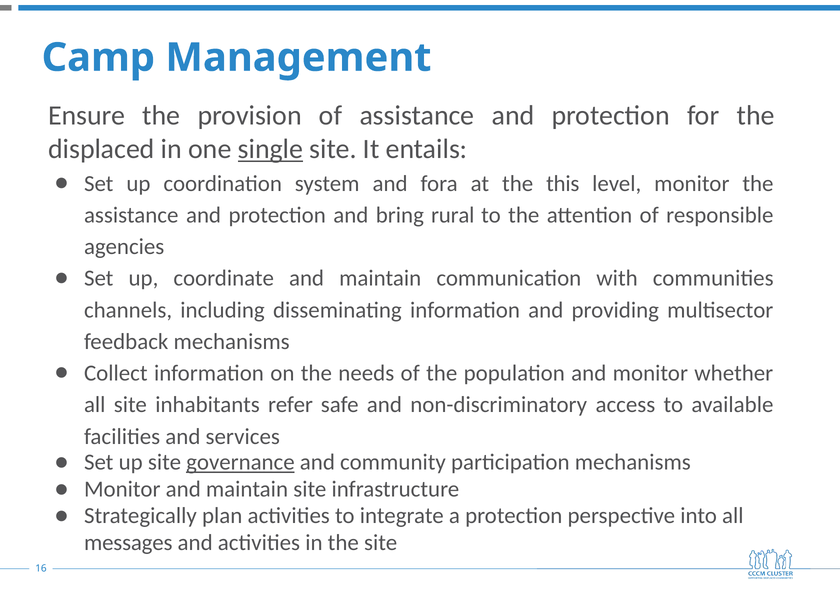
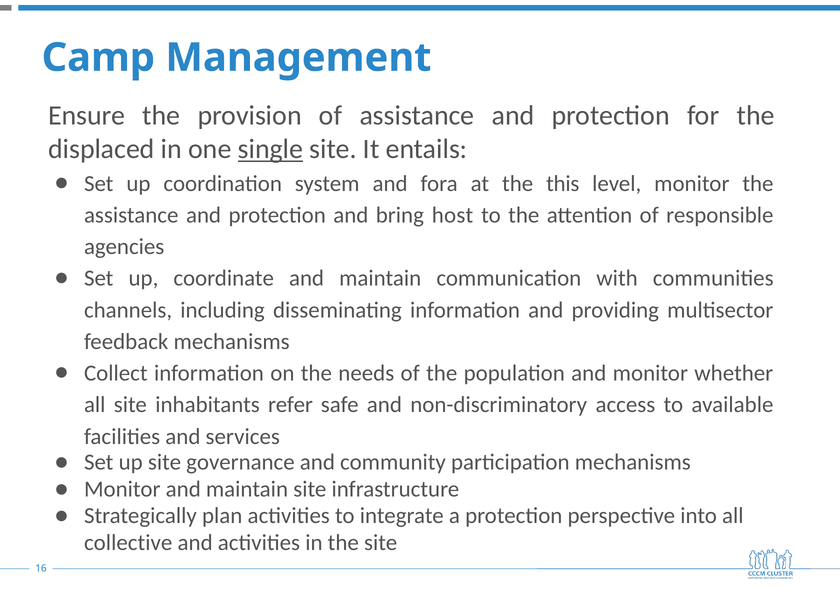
rural: rural -> host
governance underline: present -> none
messages: messages -> collective
